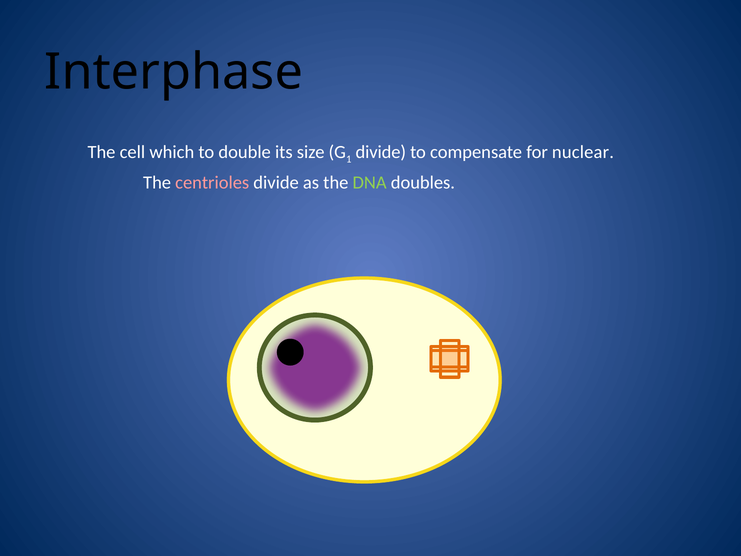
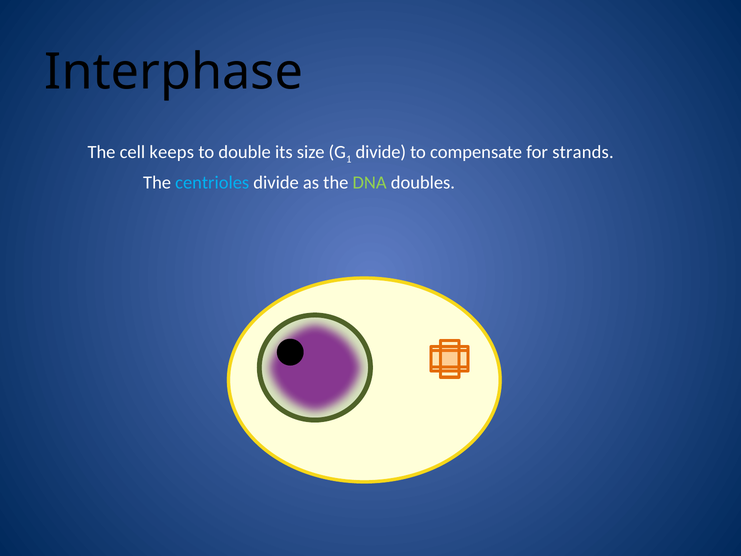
which: which -> keeps
nuclear: nuclear -> strands
centrioles colour: pink -> light blue
